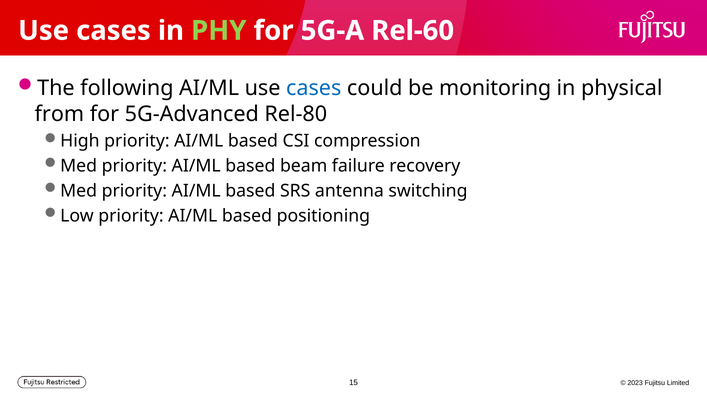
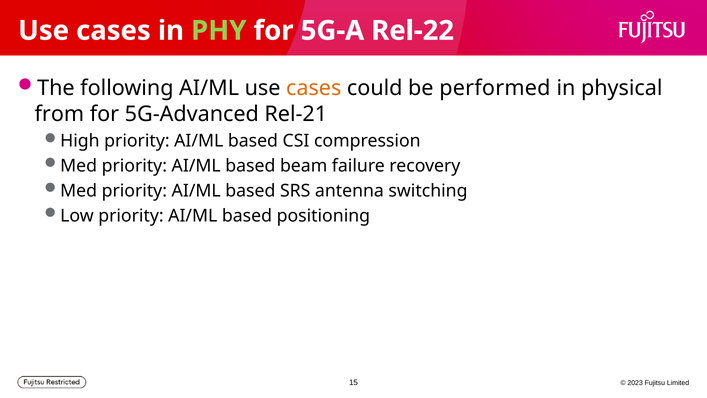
Rel-60: Rel-60 -> Rel-22
cases at (314, 88) colour: blue -> orange
monitoring: monitoring -> performed
Rel-80: Rel-80 -> Rel-21
